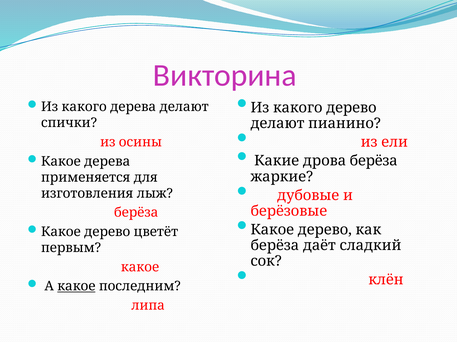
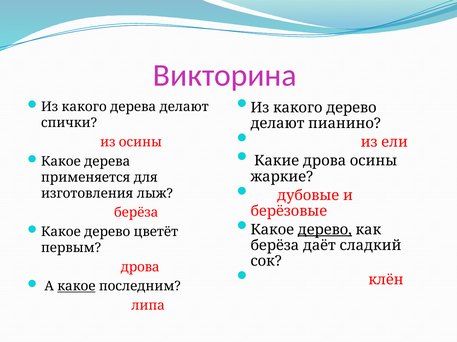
дрова берёза: берёза -> осины
дерево at (325, 230) underline: none -> present
какое at (140, 268): какое -> дрова
